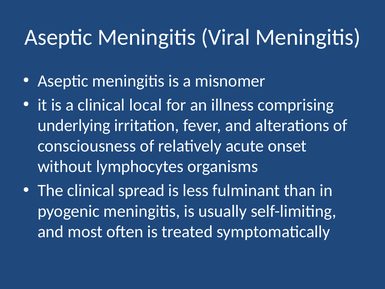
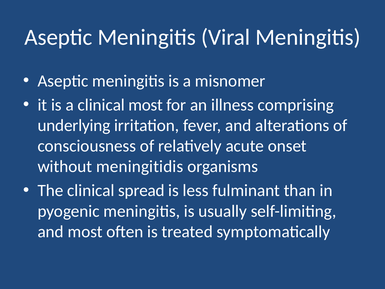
clinical local: local -> most
lymphocytes: lymphocytes -> meningitidis
